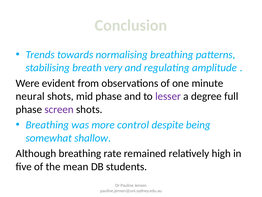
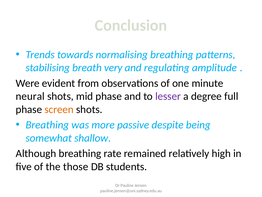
screen colour: purple -> orange
control: control -> passive
mean: mean -> those
